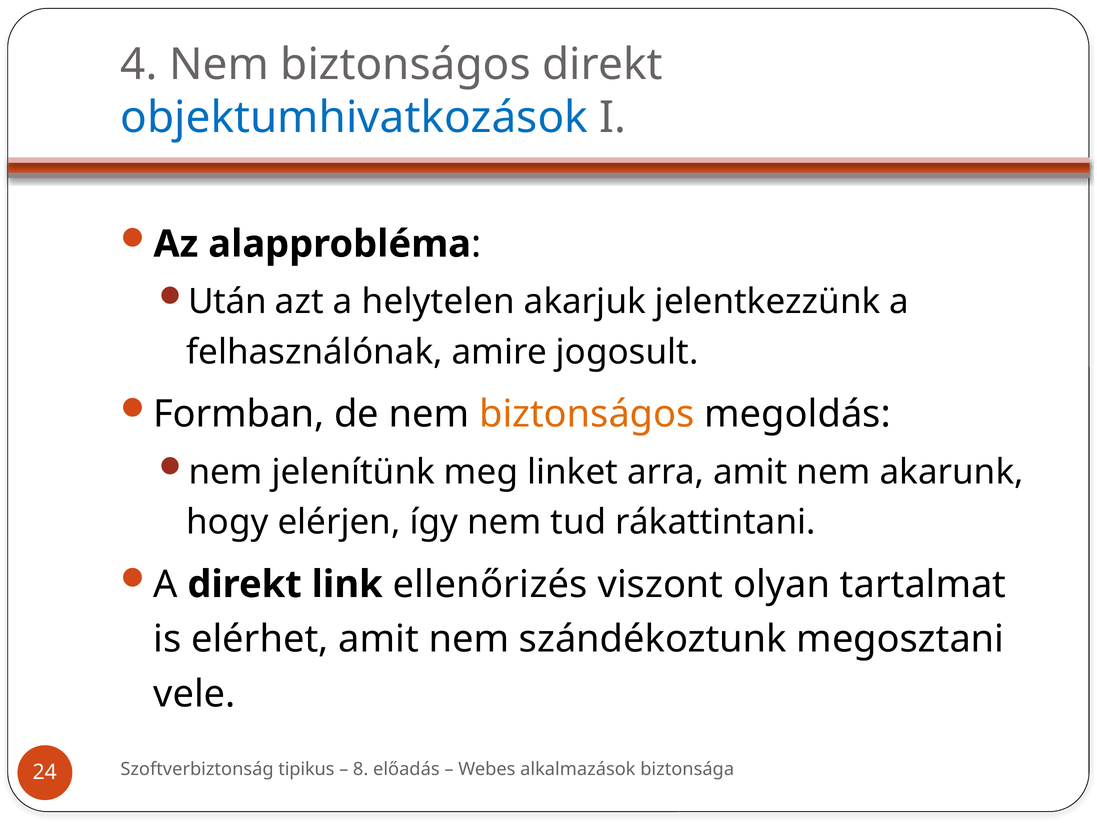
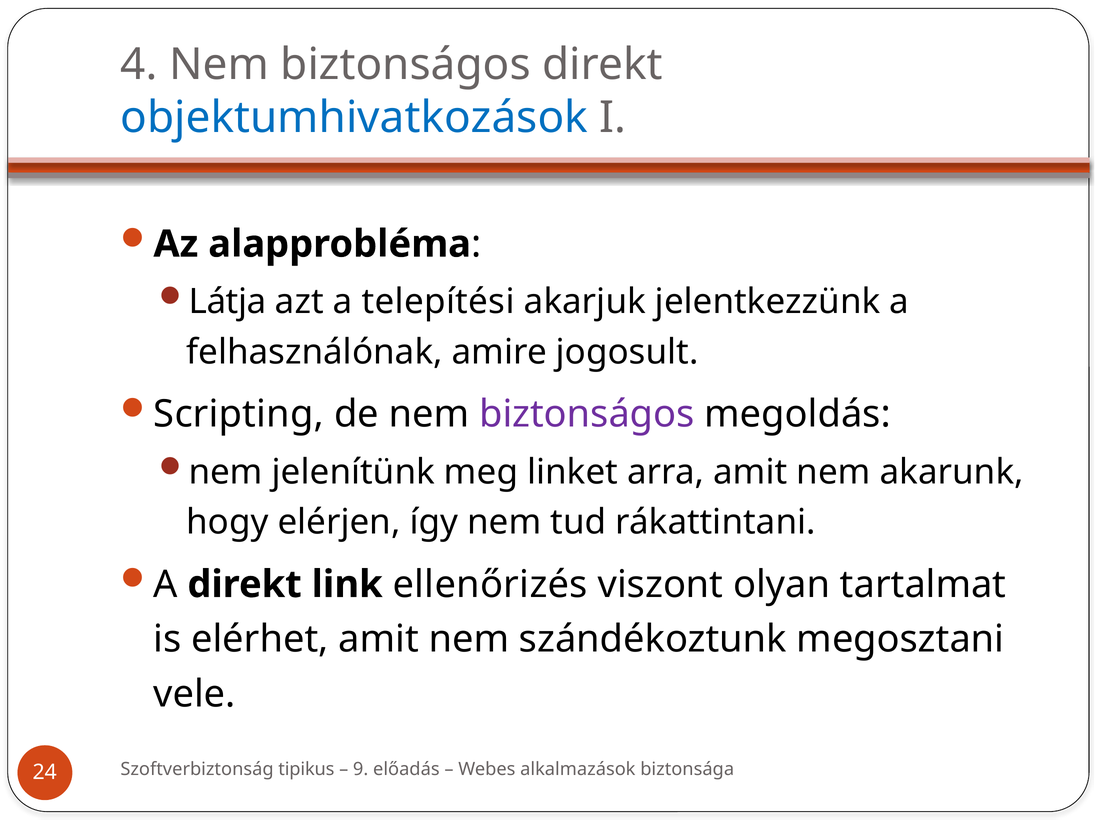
Után: Után -> Látja
helytelen: helytelen -> telepítési
Formban: Formban -> Scripting
biztonságos at (587, 414) colour: orange -> purple
8: 8 -> 9
